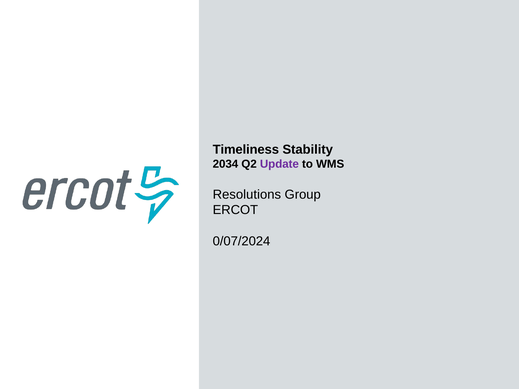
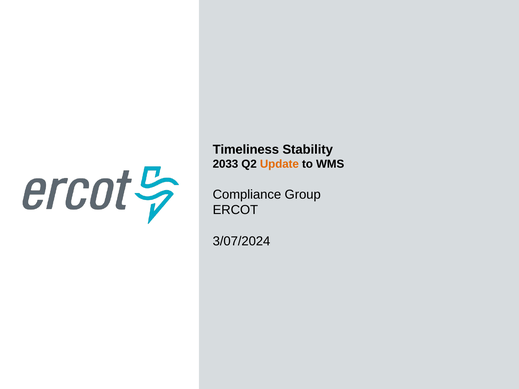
2034: 2034 -> 2033
Update colour: purple -> orange
Resolutions: Resolutions -> Compliance
0/07/2024: 0/07/2024 -> 3/07/2024
